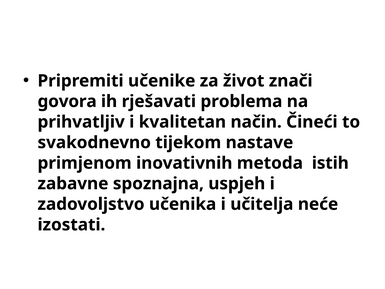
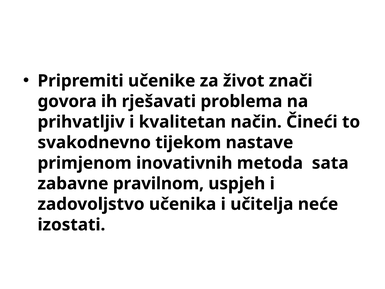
istih: istih -> sata
spoznajna: spoznajna -> pravilnom
